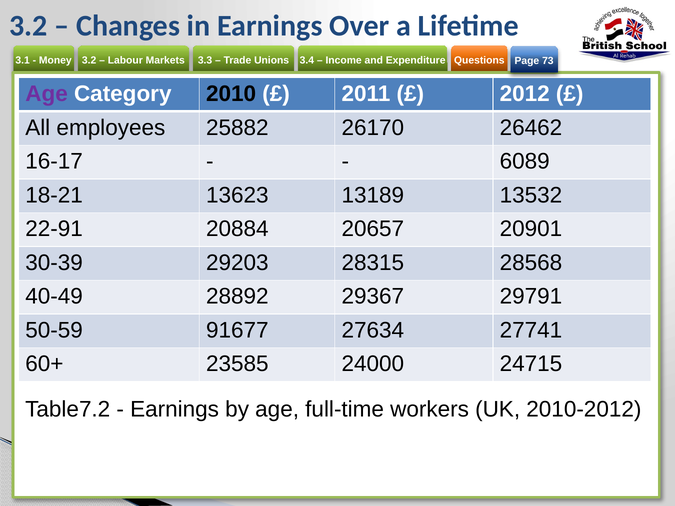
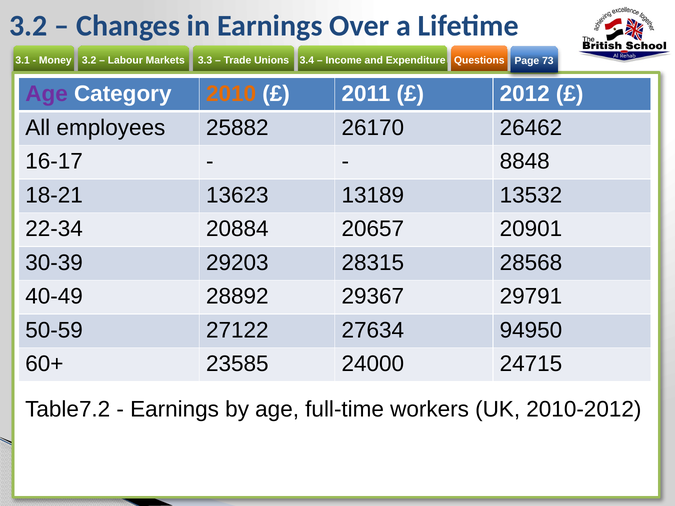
2010 colour: black -> orange
6089: 6089 -> 8848
22-91: 22-91 -> 22-34
91677: 91677 -> 27122
27741: 27741 -> 94950
